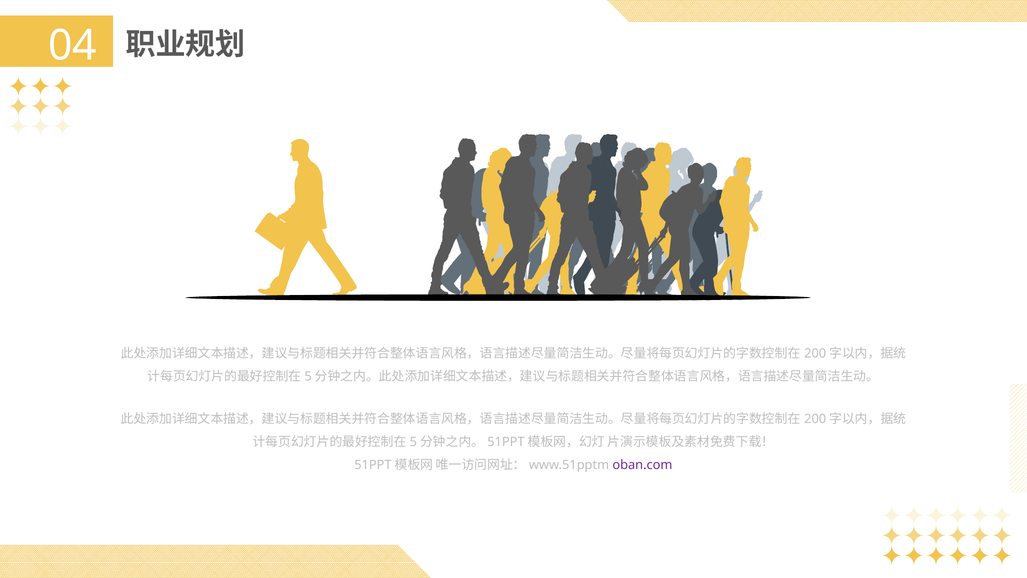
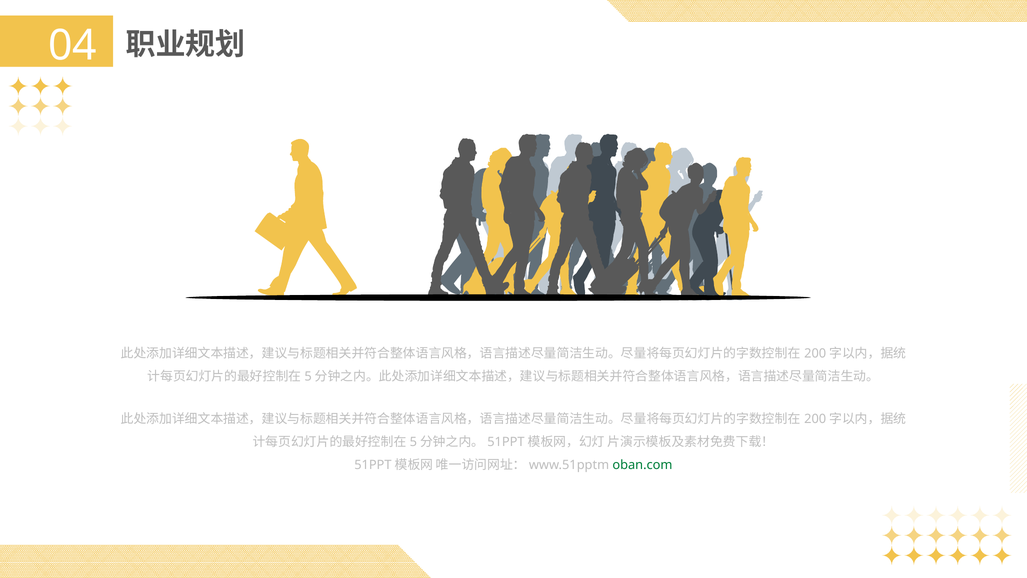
oban.com colour: purple -> green
